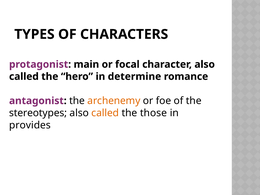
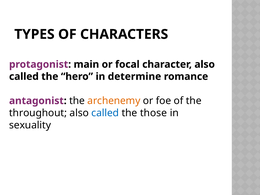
stereotypes: stereotypes -> throughout
called at (105, 113) colour: orange -> blue
provides: provides -> sexuality
